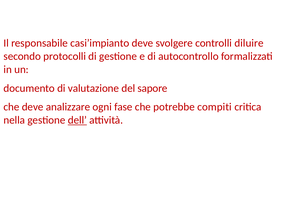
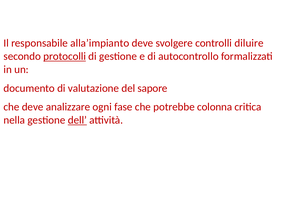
casi’impianto: casi’impianto -> alla’impianto
protocolli underline: none -> present
compiti: compiti -> colonna
